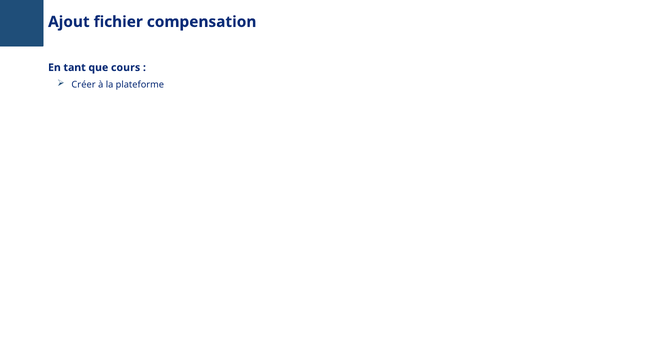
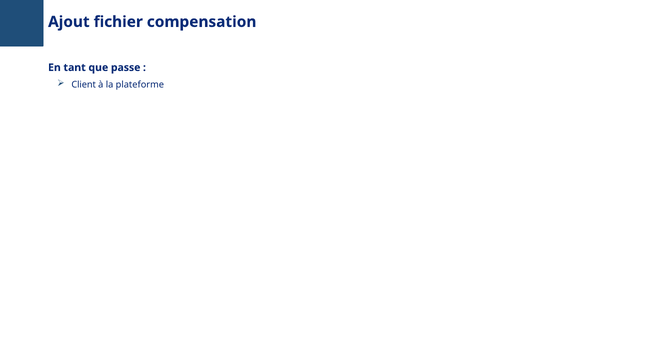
cours: cours -> passe
Créer: Créer -> Client
